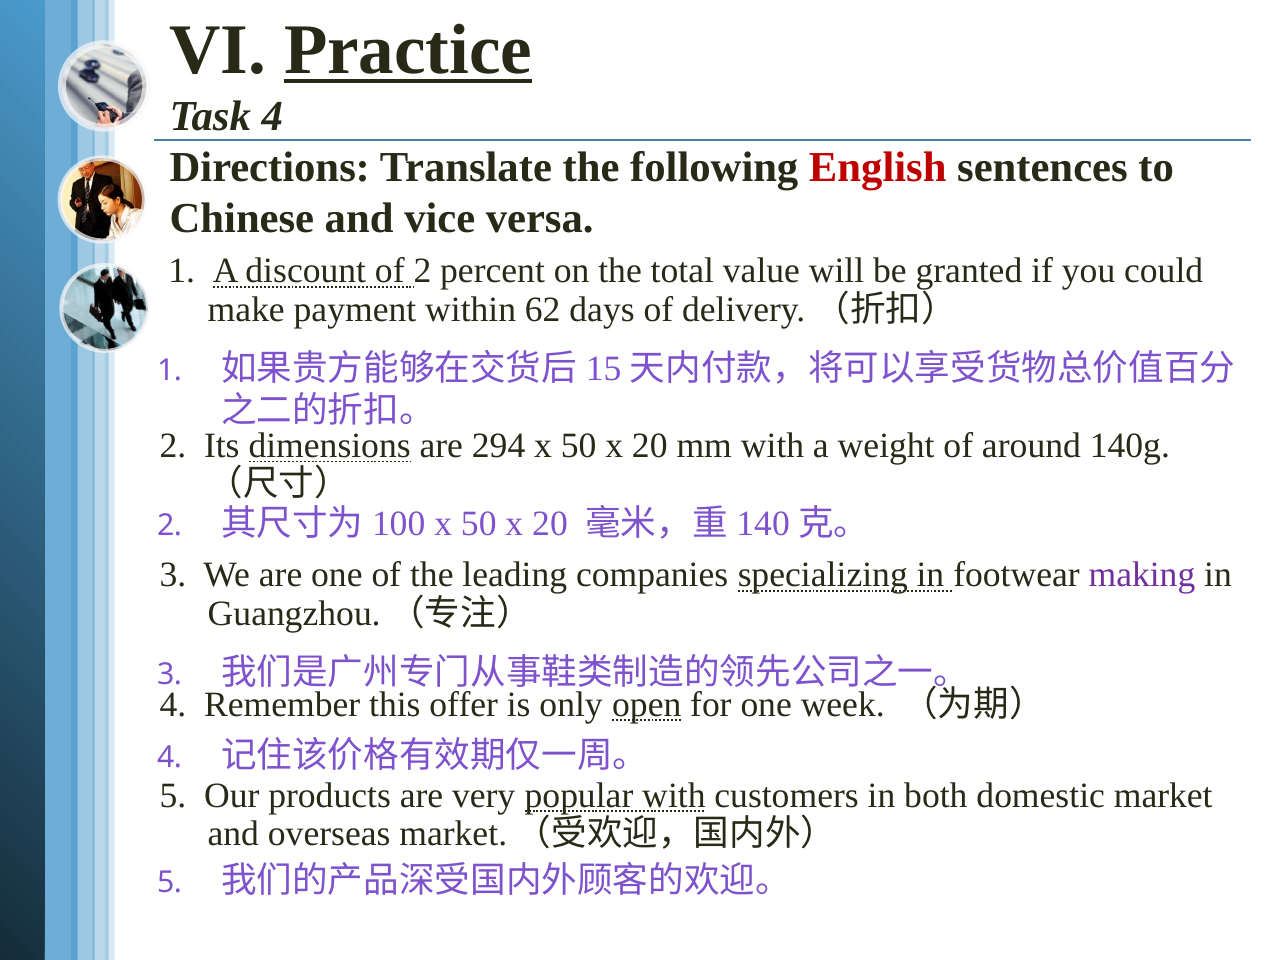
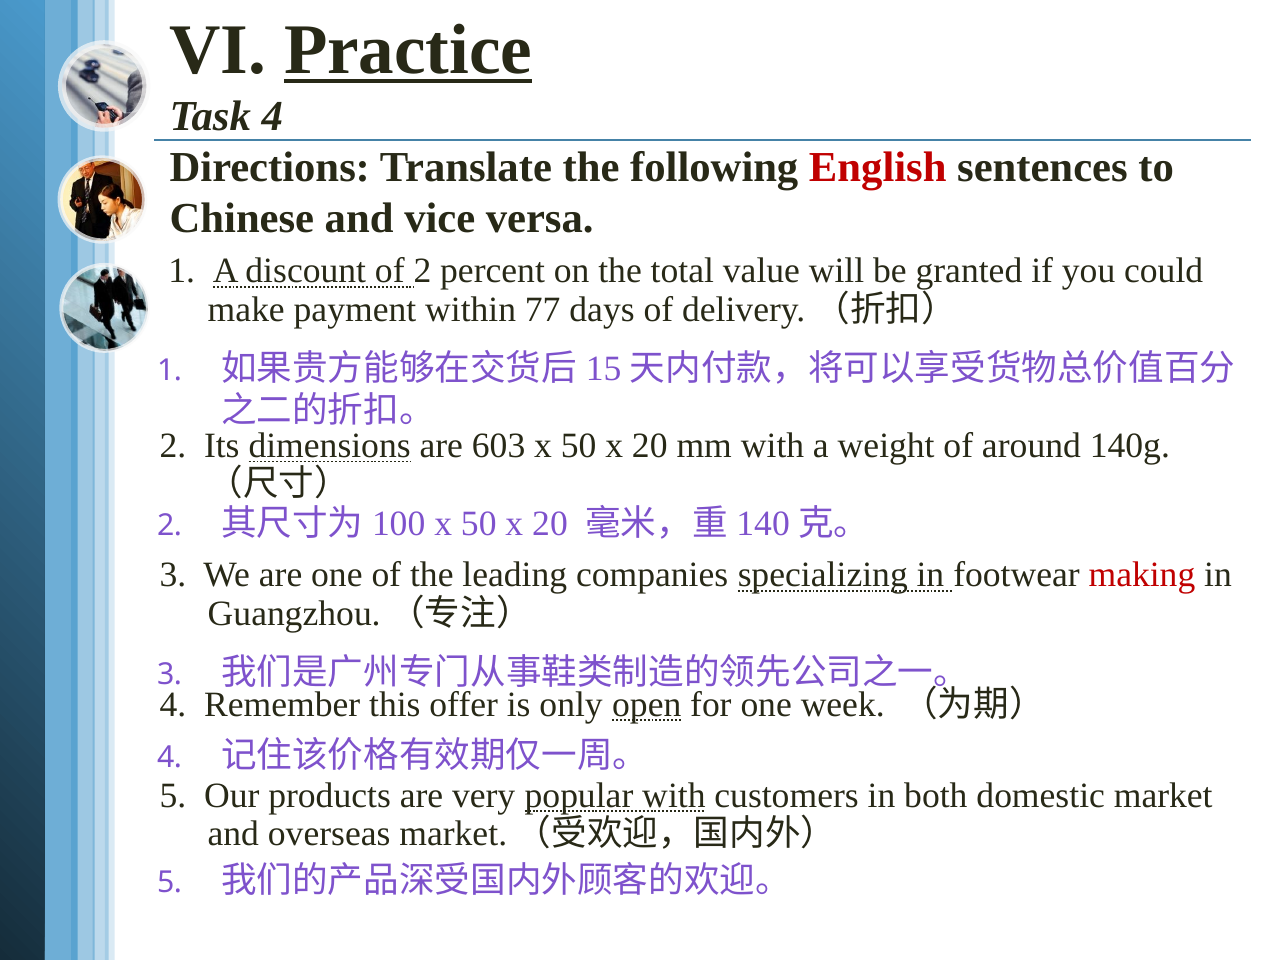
62: 62 -> 77
294: 294 -> 603
making colour: purple -> red
